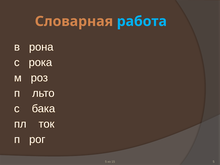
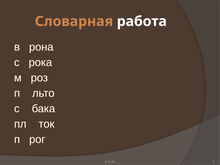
работа colour: light blue -> white
